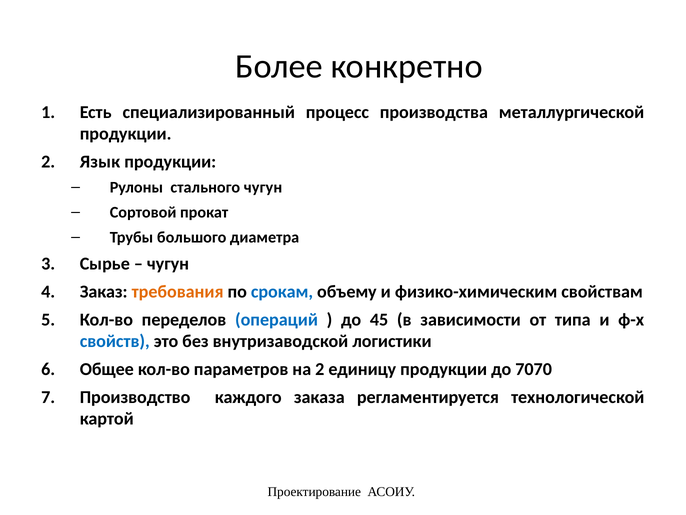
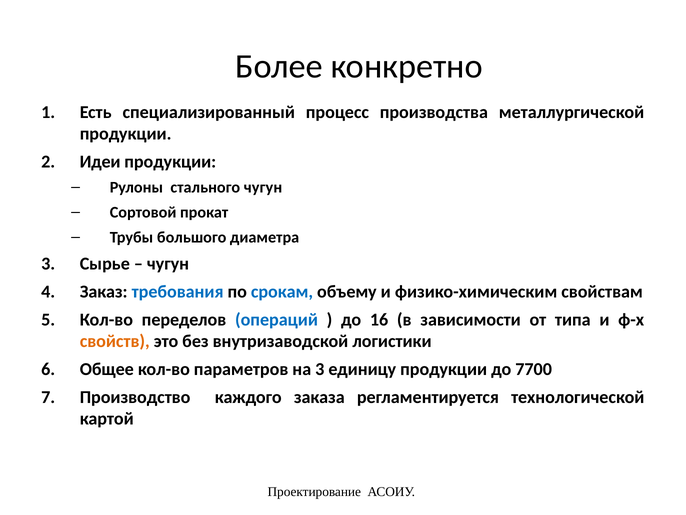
Язык: Язык -> Идеи
требования colour: orange -> blue
45: 45 -> 16
свойств colour: blue -> orange
на 2: 2 -> 3
7070: 7070 -> 7700
